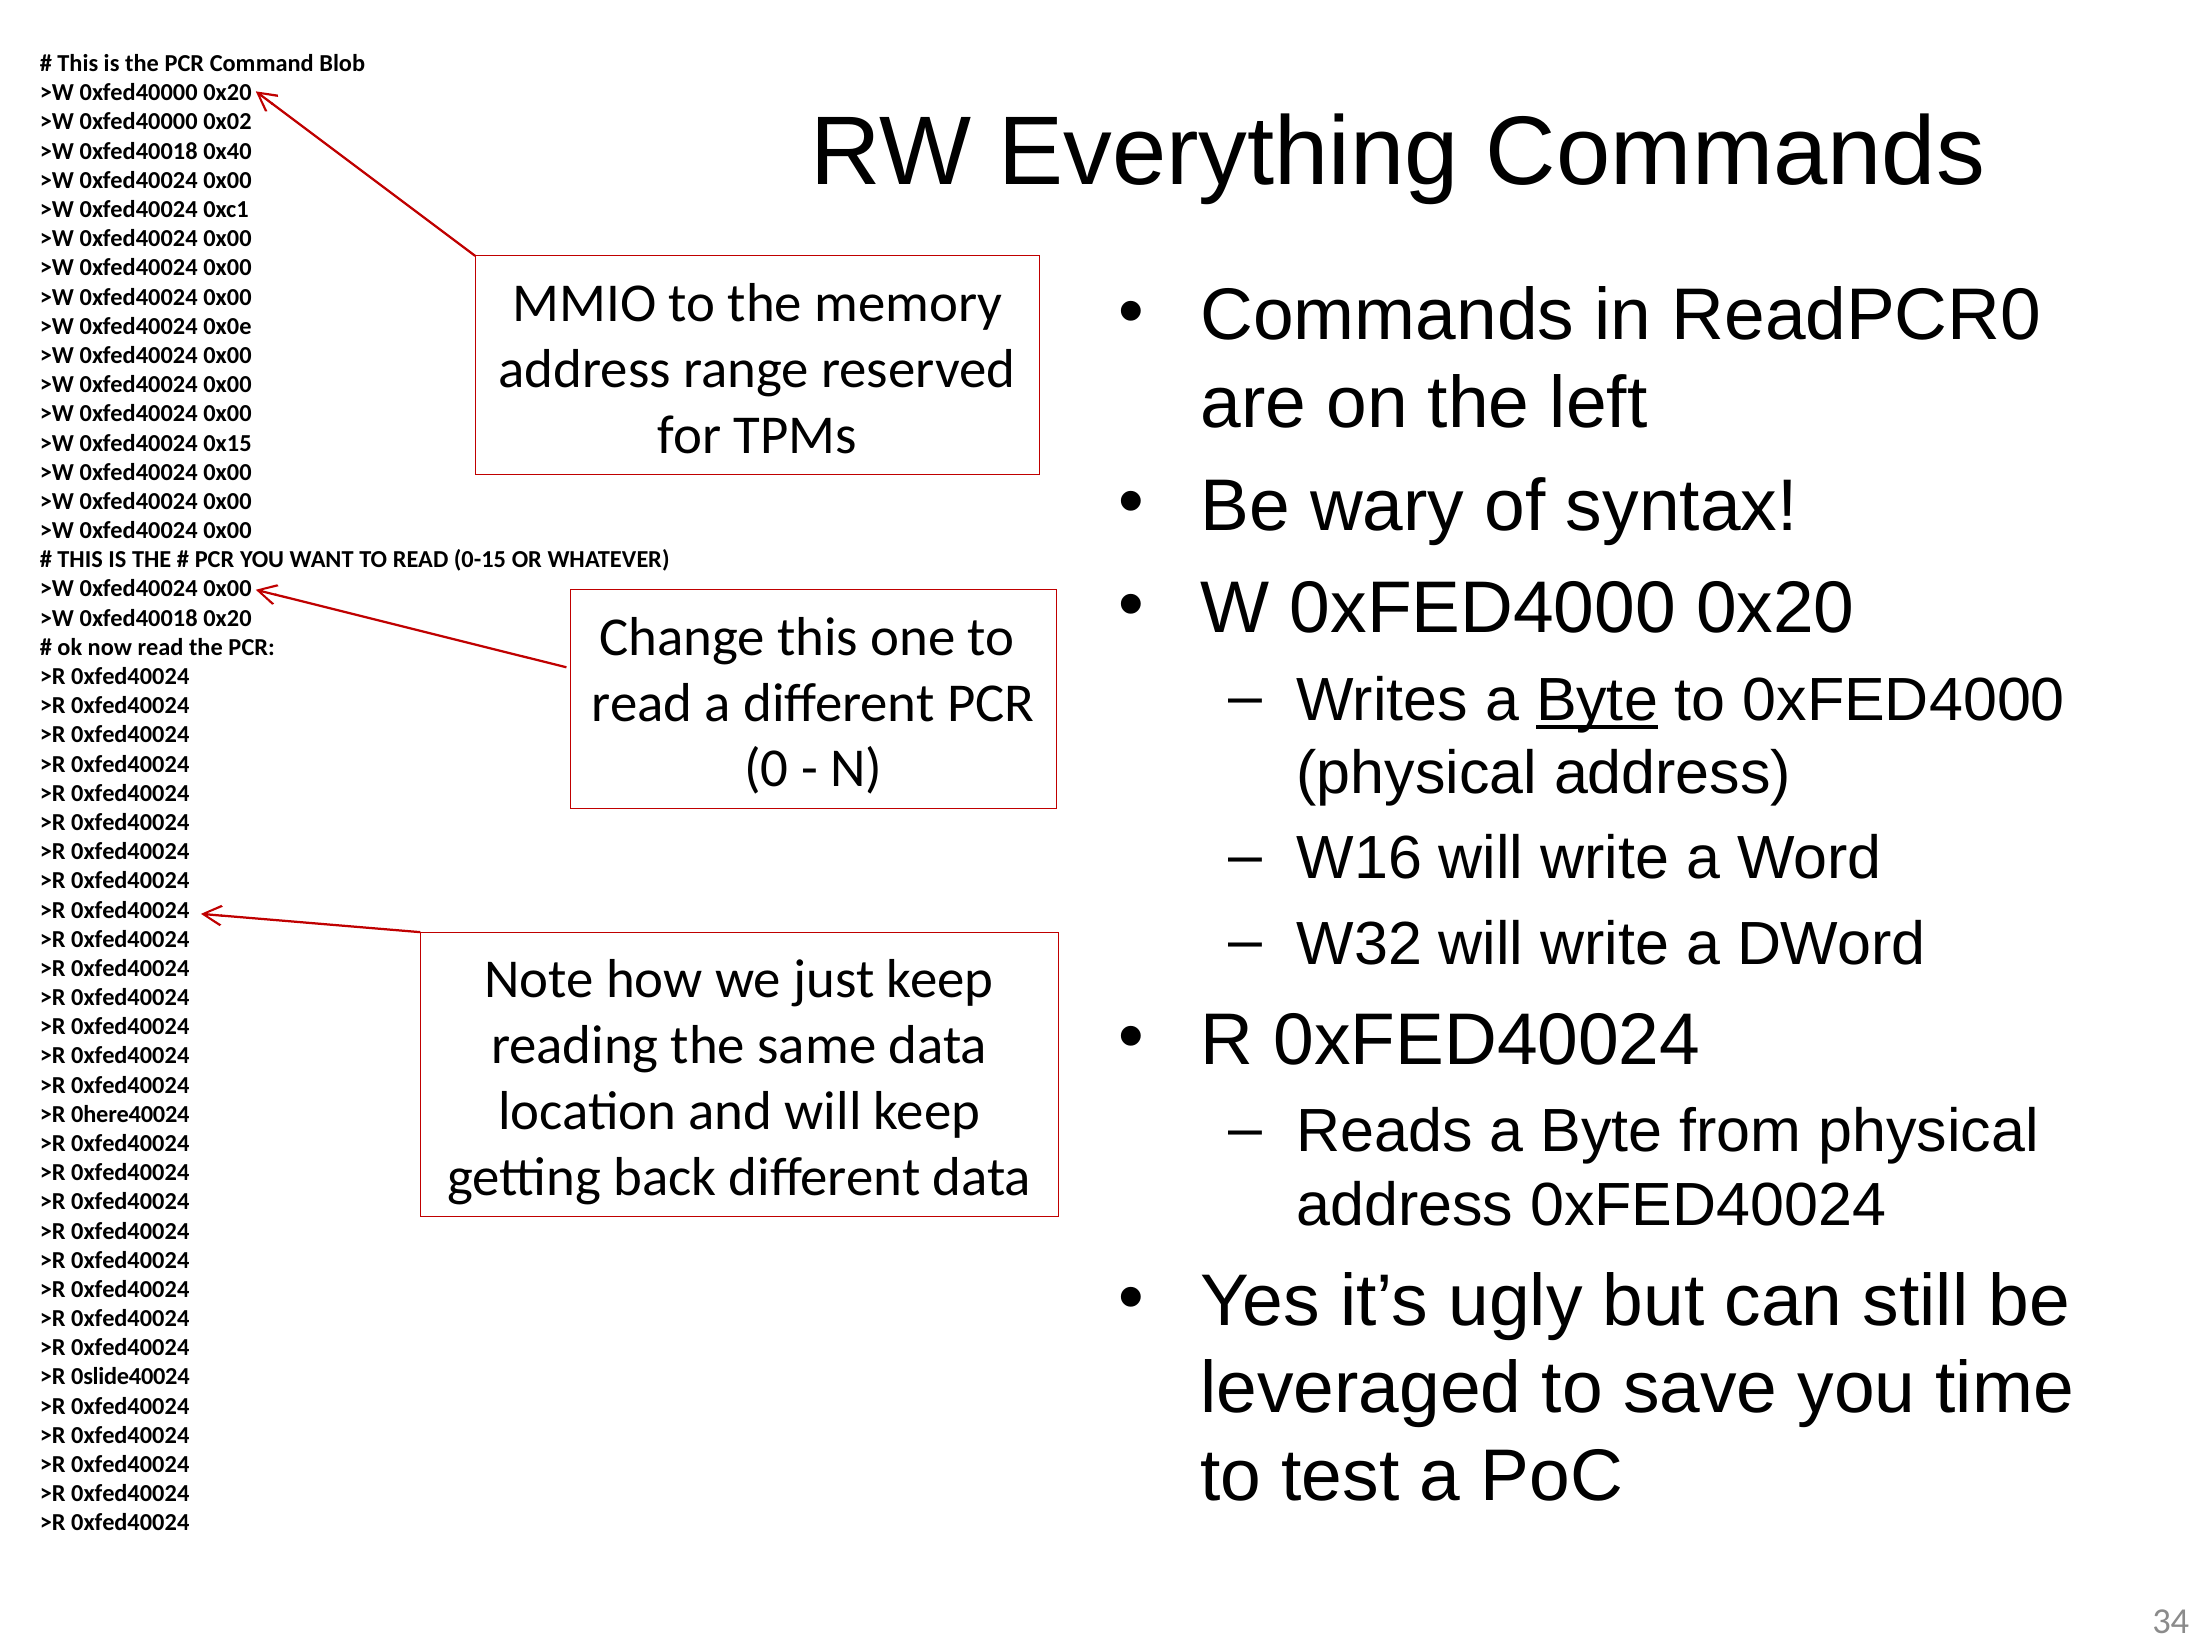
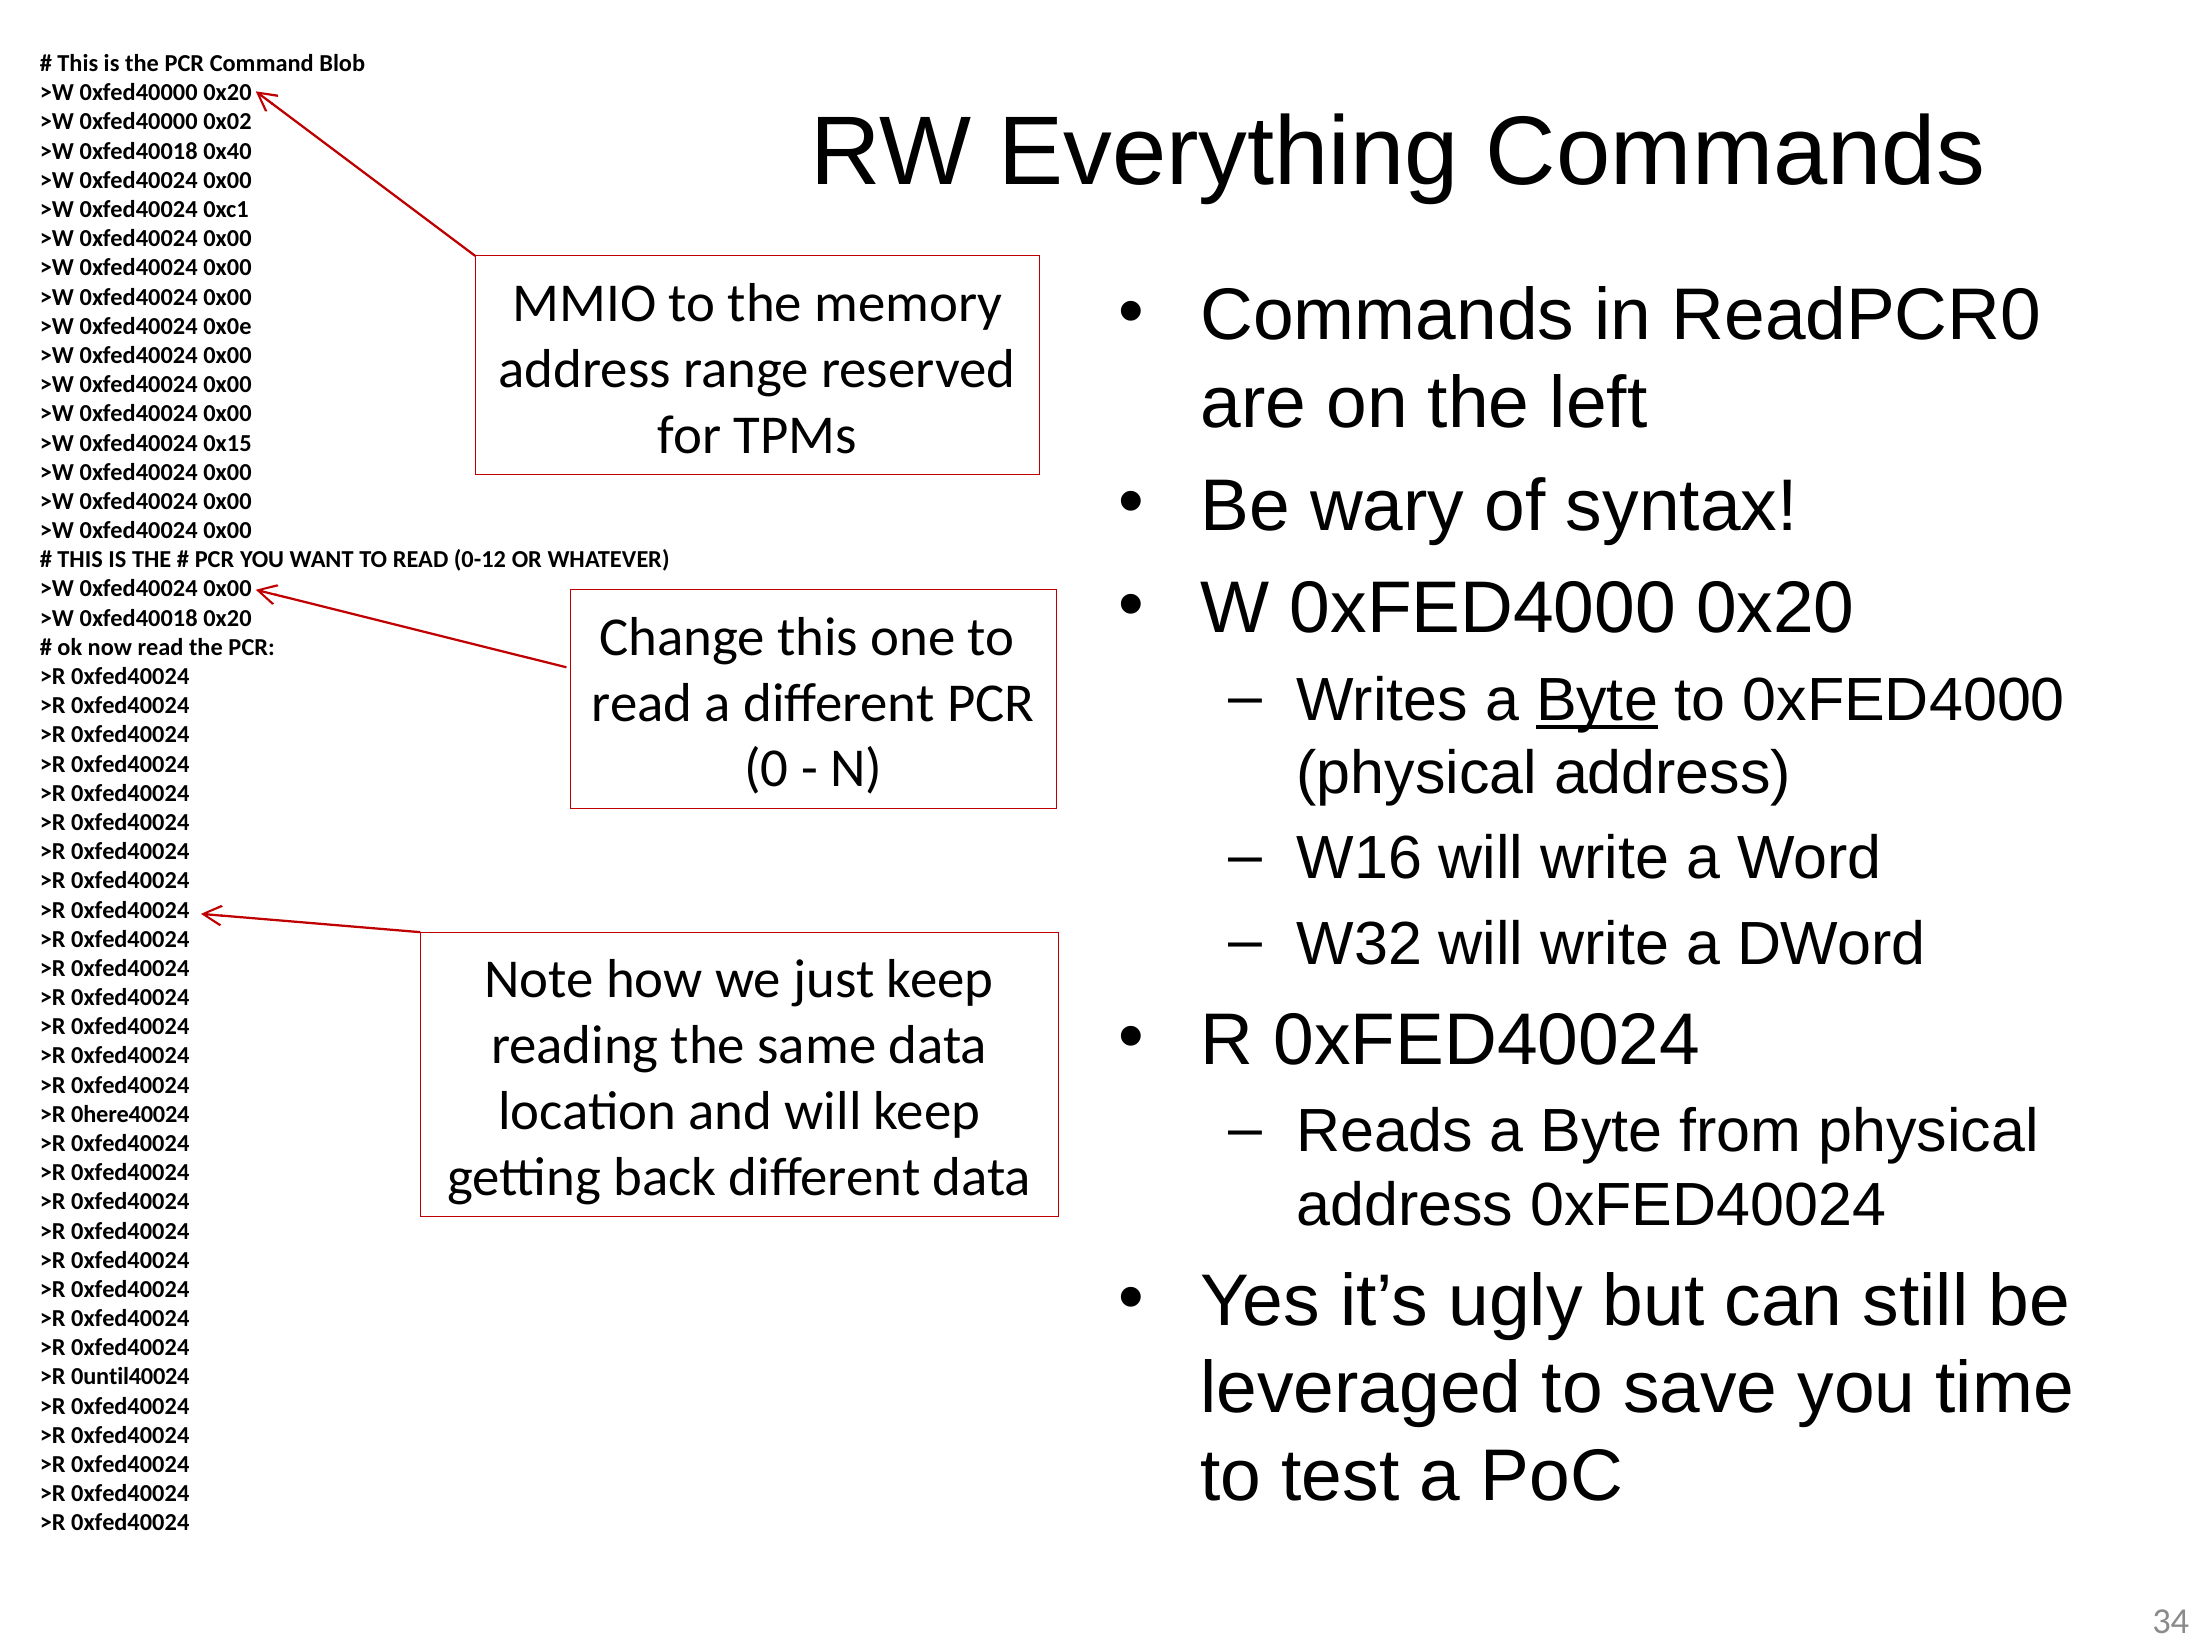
0-15: 0-15 -> 0-12
0slide40024: 0slide40024 -> 0until40024
